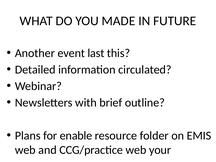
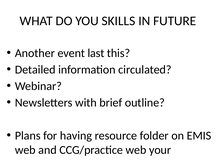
MADE: MADE -> SKILLS
enable: enable -> having
